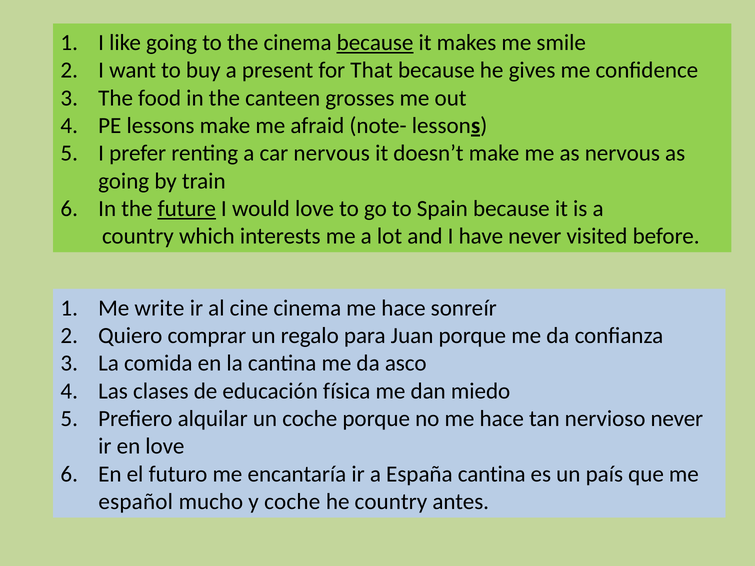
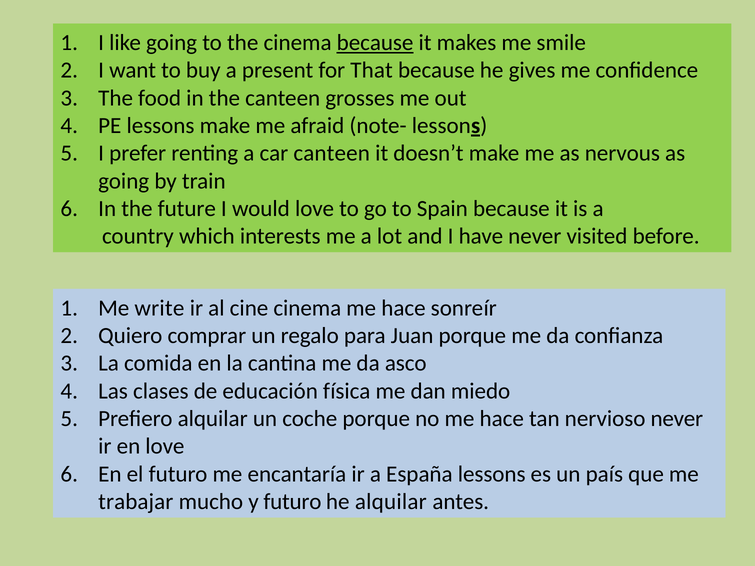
car nervous: nervous -> canteen
future underline: present -> none
España cantina: cantina -> lessons
español: español -> trabajar
y coche: coche -> futuro
he country: country -> alquilar
